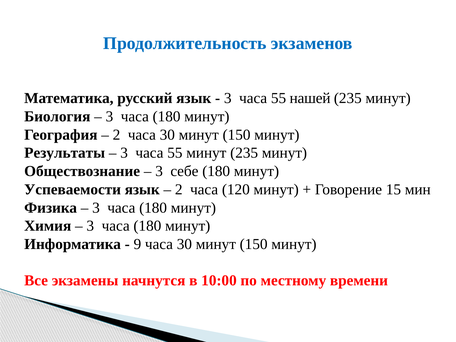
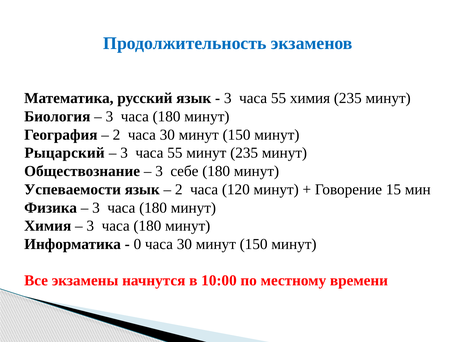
55 нашей: нашей -> химия
Результаты: Результаты -> Рыцарский
9: 9 -> 0
